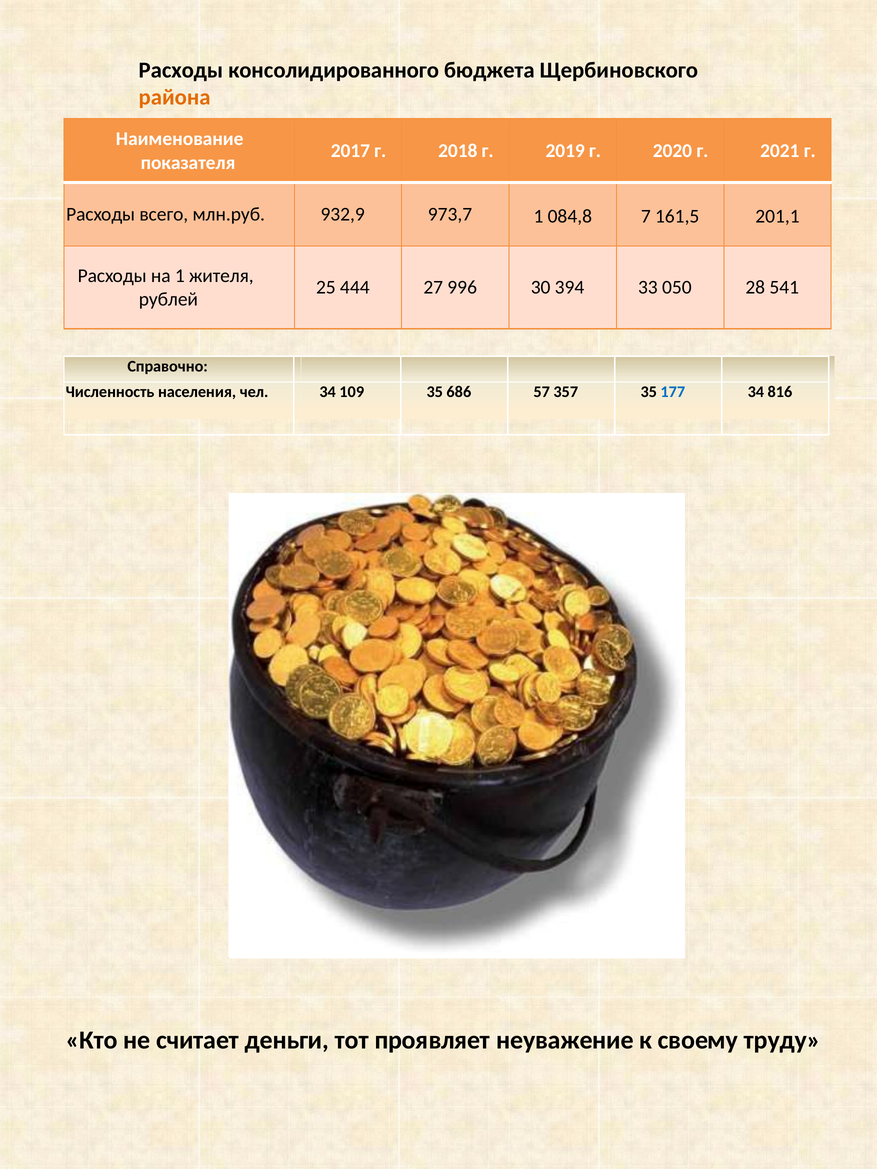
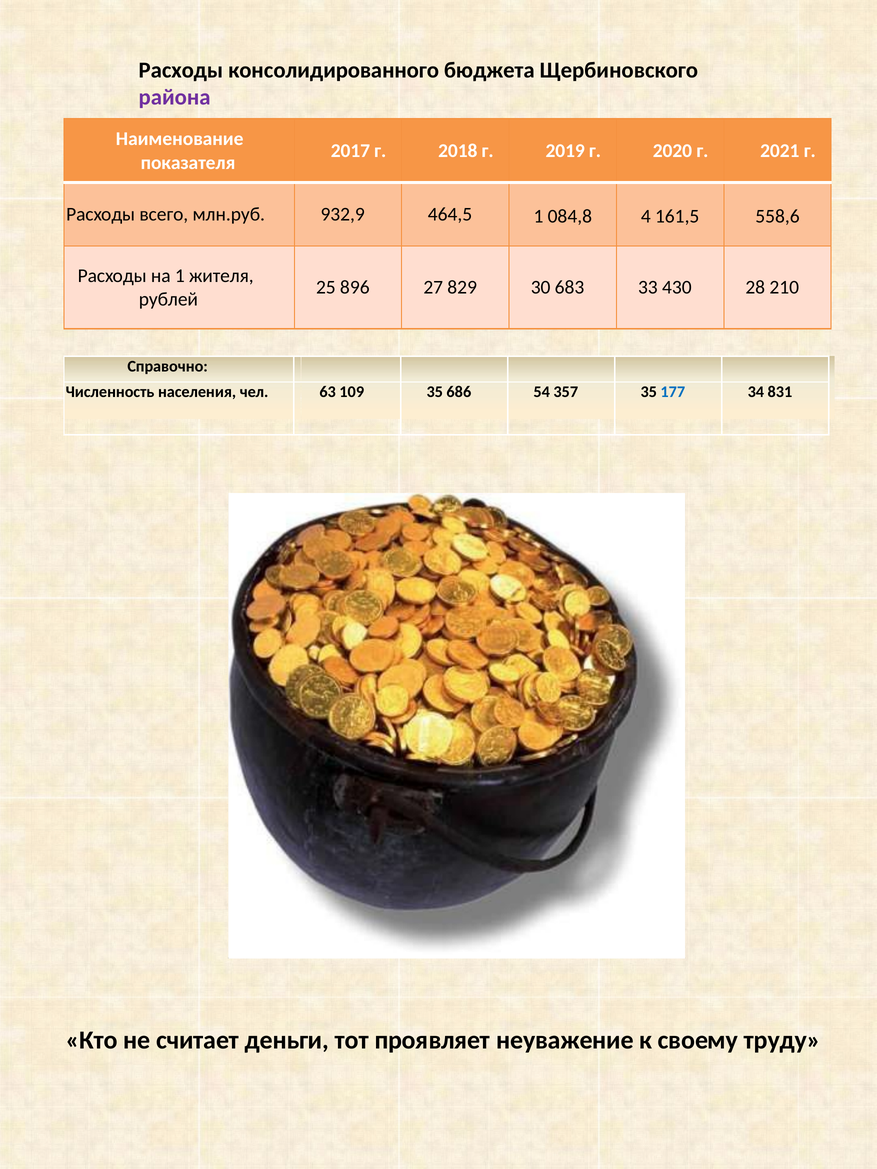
района colour: orange -> purple
973,7: 973,7 -> 464,5
7: 7 -> 4
201,1: 201,1 -> 558,6
444: 444 -> 896
996: 996 -> 829
394: 394 -> 683
050: 050 -> 430
541: 541 -> 210
чел 34: 34 -> 63
57: 57 -> 54
816: 816 -> 831
